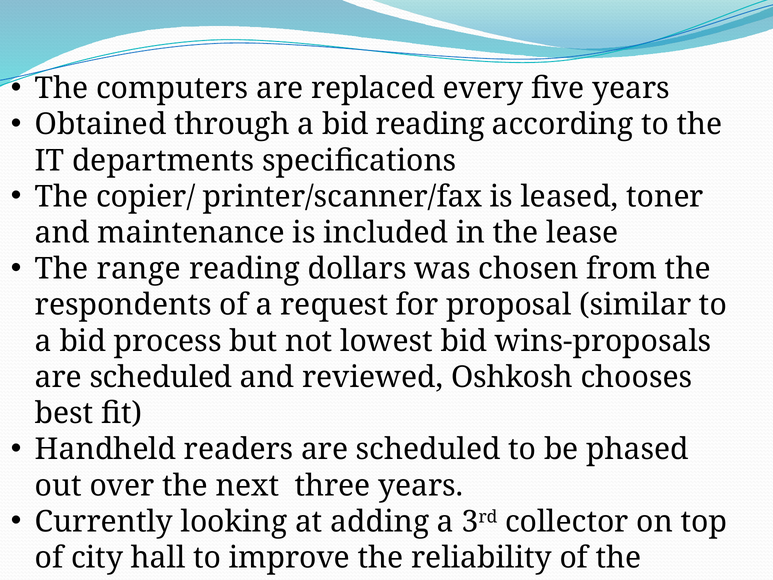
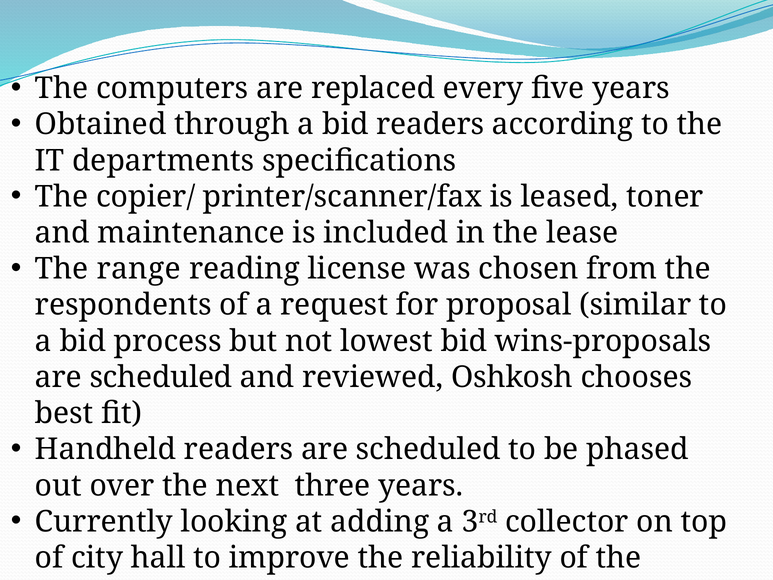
bid reading: reading -> readers
dollars: dollars -> license
